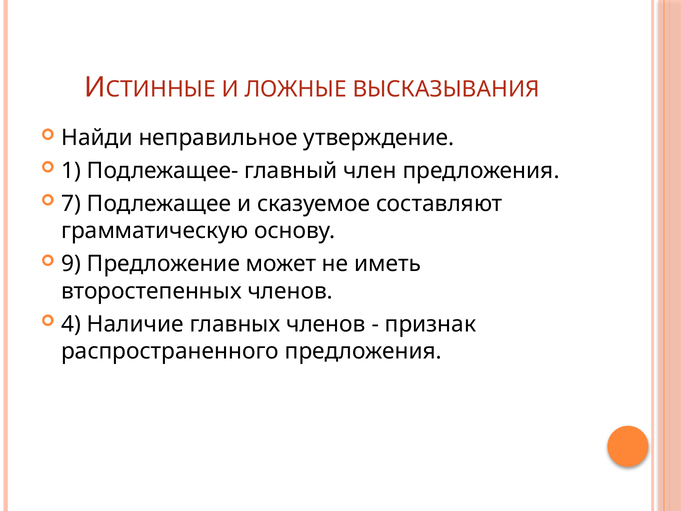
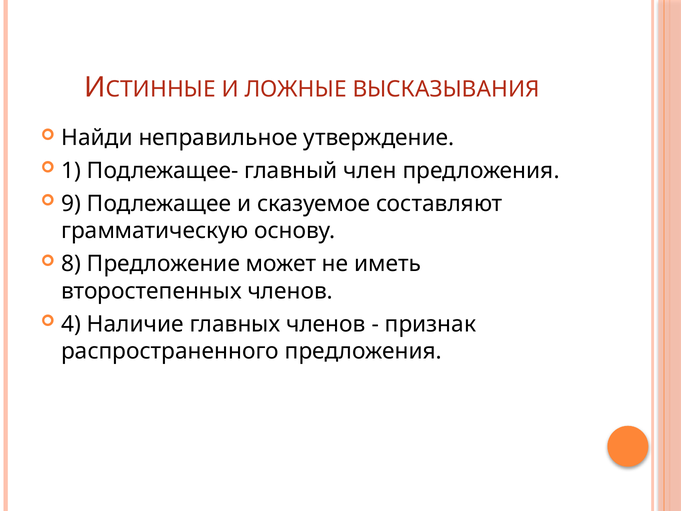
7: 7 -> 9
9: 9 -> 8
